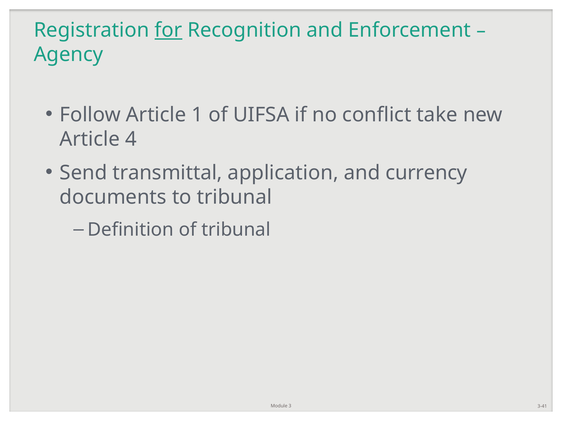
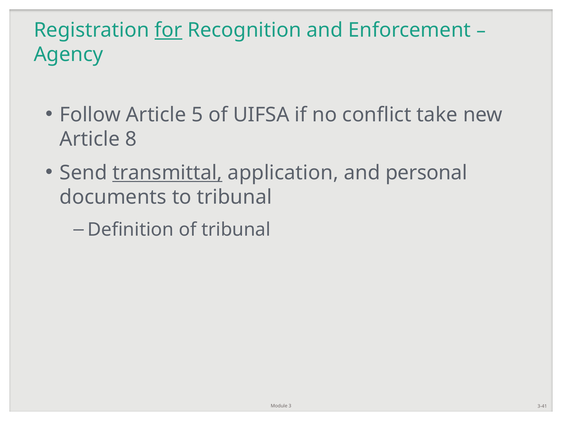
1: 1 -> 5
4: 4 -> 8
transmittal underline: none -> present
currency: currency -> personal
